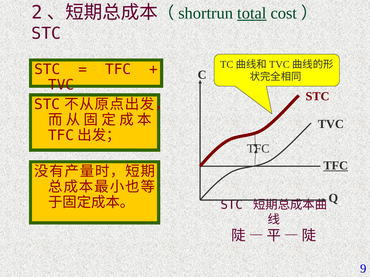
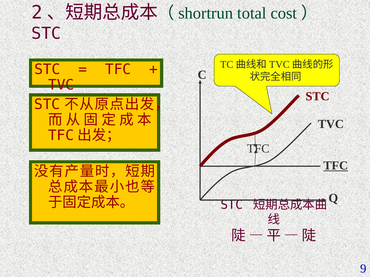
total underline: present -> none
